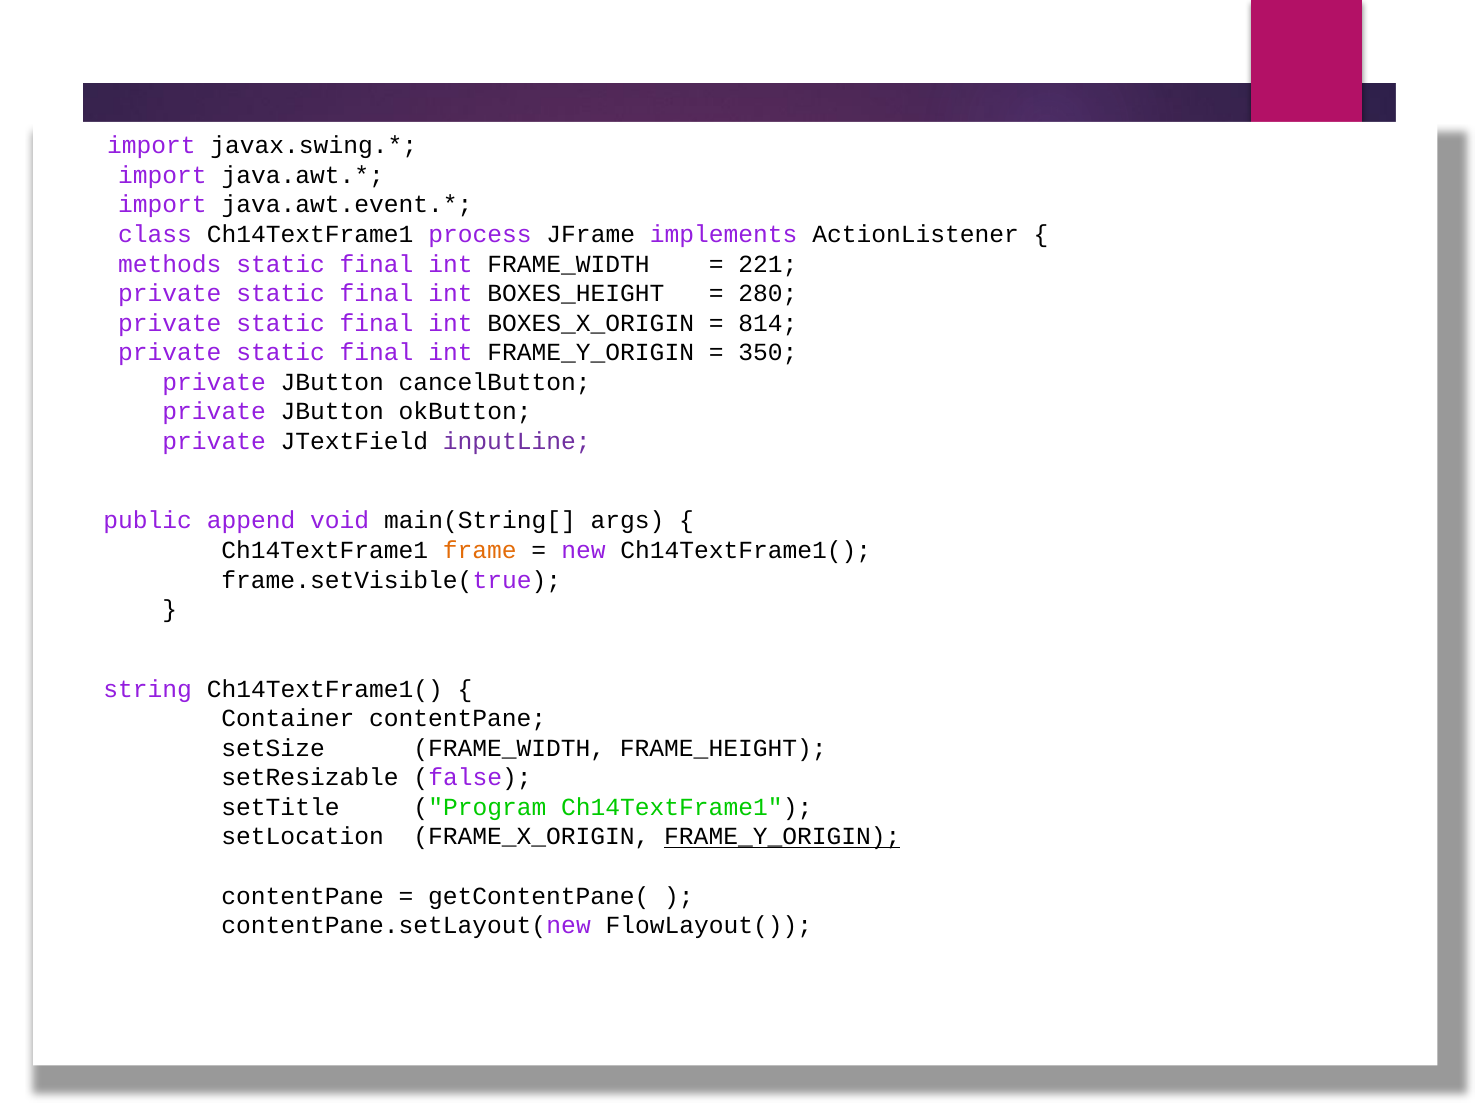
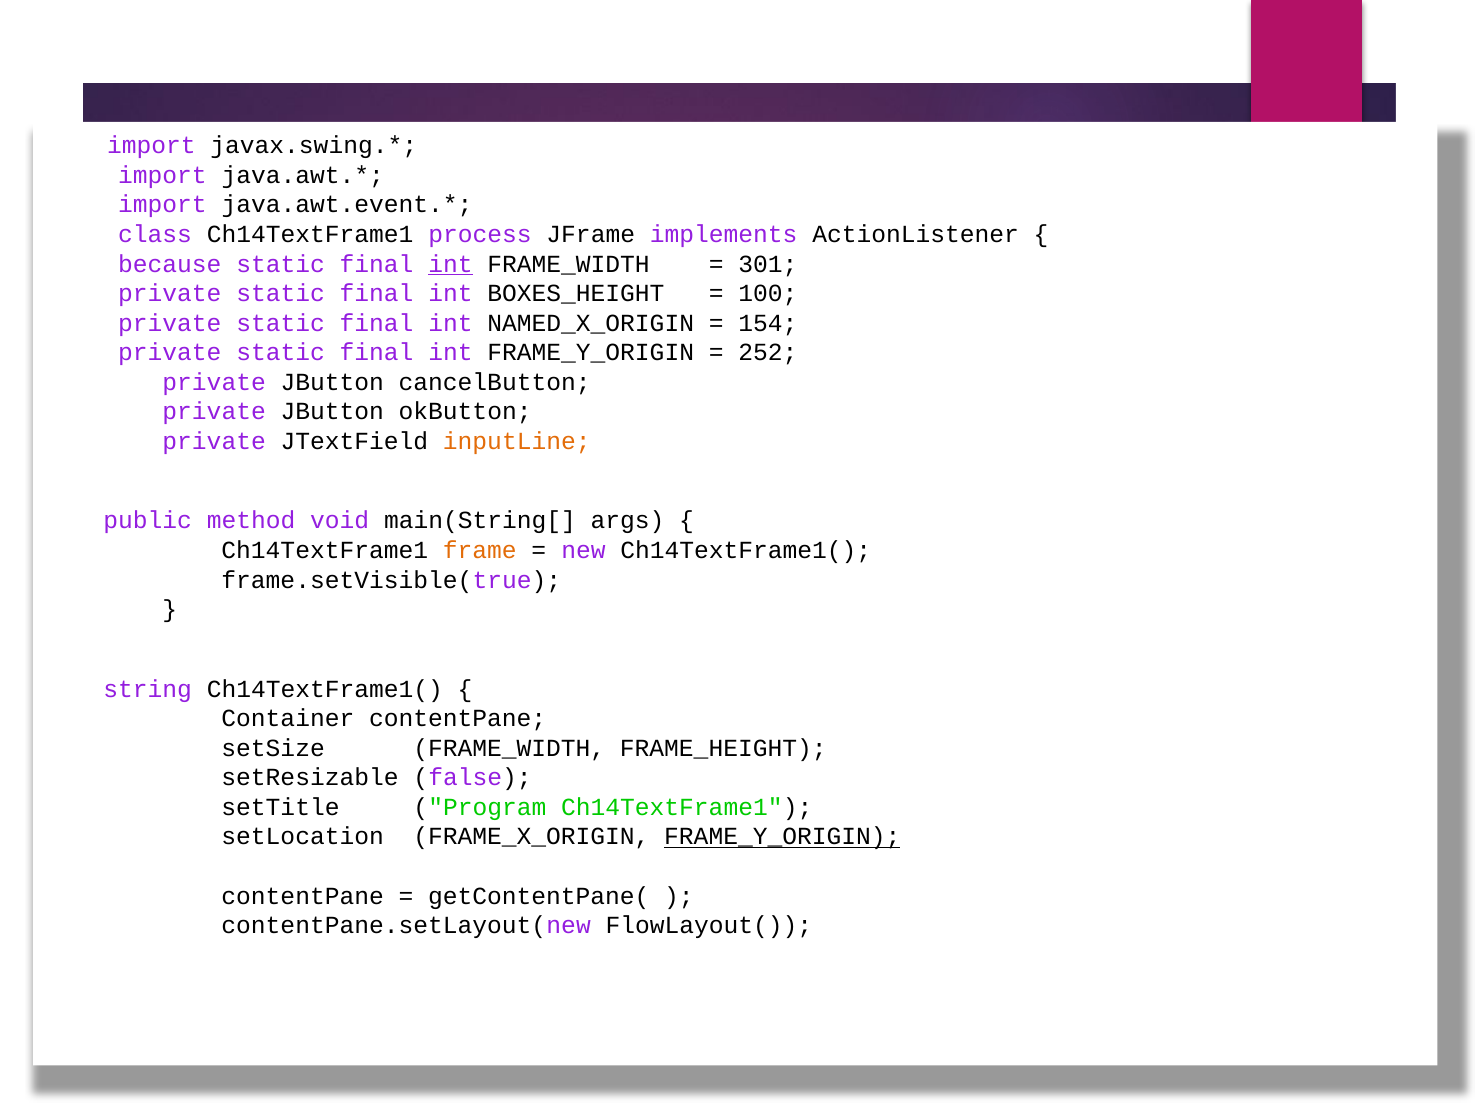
methods: methods -> because
int at (450, 264) underline: none -> present
221: 221 -> 301
280: 280 -> 100
BOXES_X_ORIGIN: BOXES_X_ORIGIN -> NAMED_X_ORIGIN
814: 814 -> 154
350: 350 -> 252
inputLine colour: purple -> orange
append: append -> method
